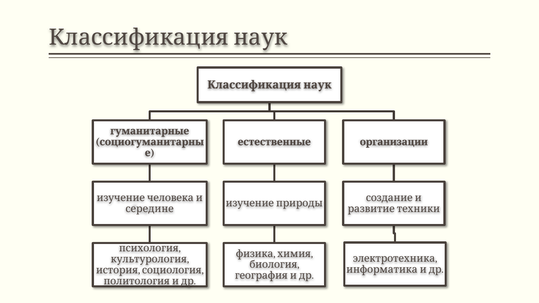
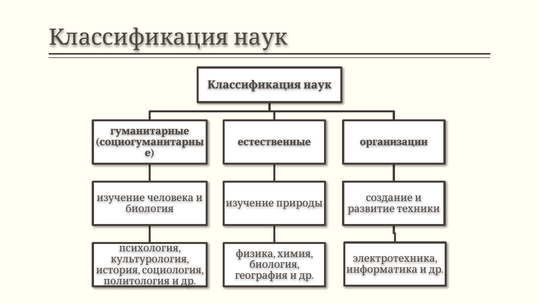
середине at (150, 209): середине -> биология
